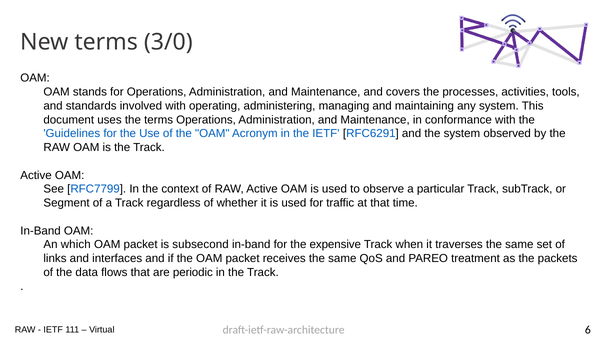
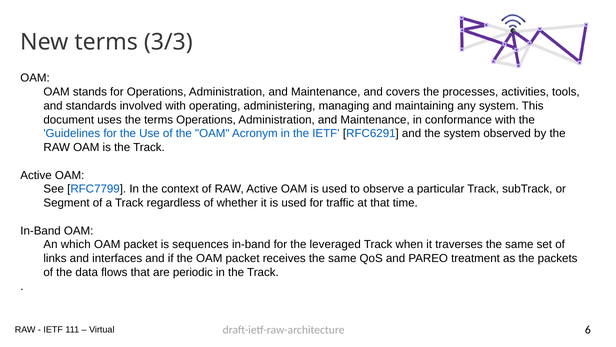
3/0: 3/0 -> 3/3
subsecond: subsecond -> sequences
expensive: expensive -> leveraged
